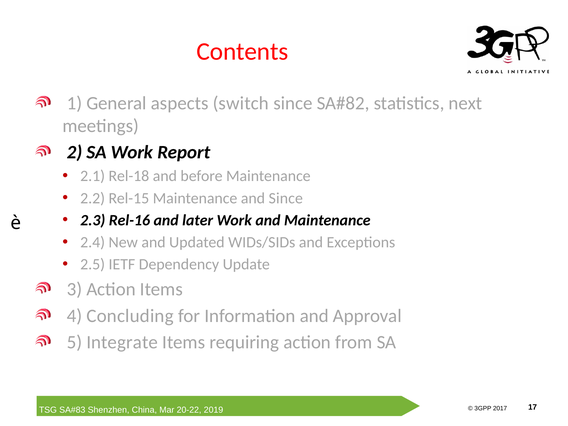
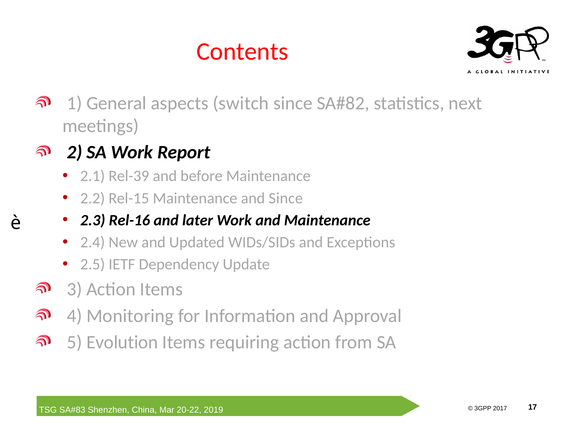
Rel-18: Rel-18 -> Rel-39
Concluding: Concluding -> Monitoring
Integrate: Integrate -> Evolution
